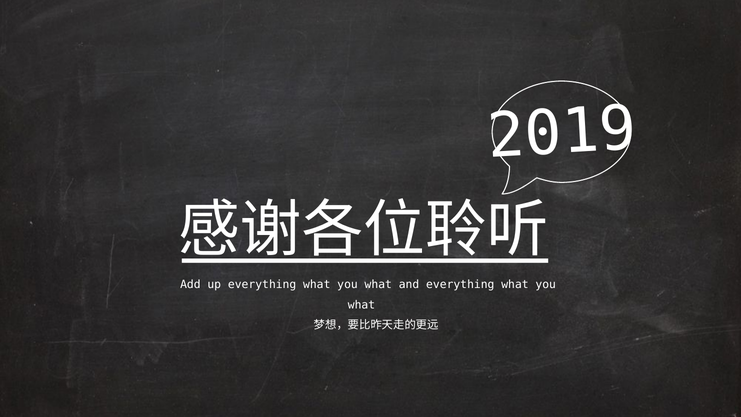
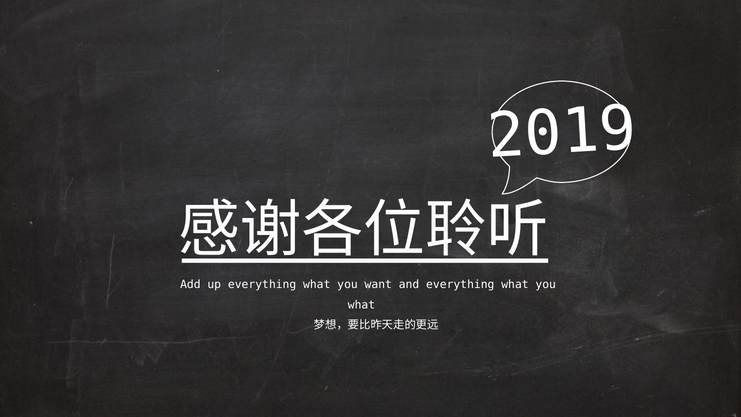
what at (378, 284): what -> want
